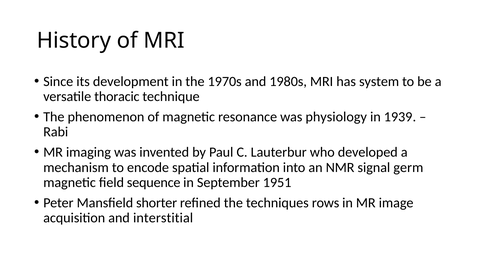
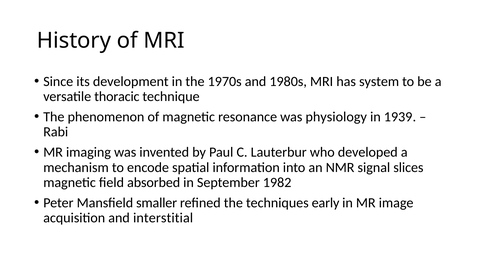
germ: germ -> slices
sequence: sequence -> absorbed
1951: 1951 -> 1982
shorter: shorter -> smaller
rows: rows -> early
